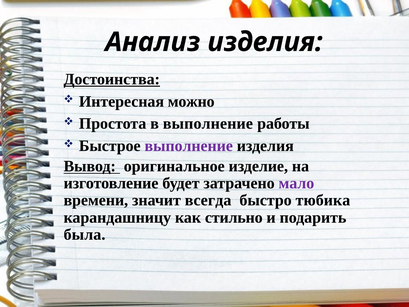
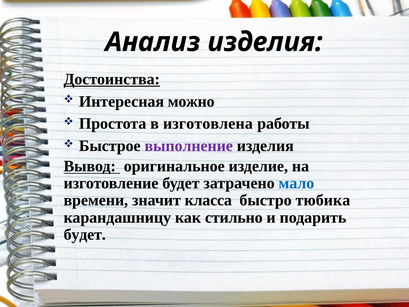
в выполнение: выполнение -> изготовлена
мало colour: purple -> blue
всегда: всегда -> класса
была at (85, 234): была -> будет
